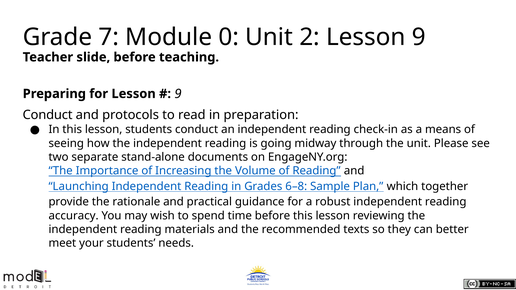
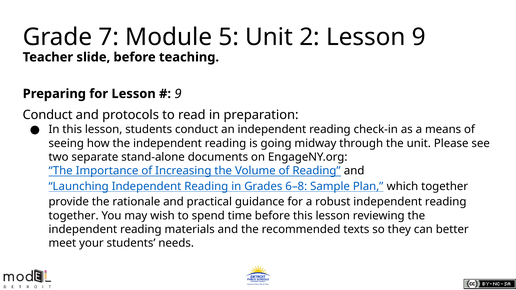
0: 0 -> 5
accuracy at (74, 216): accuracy -> together
